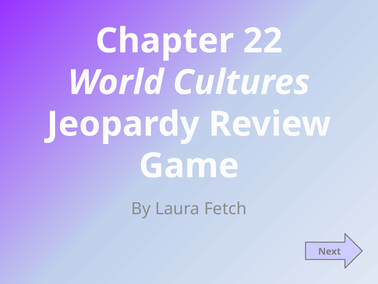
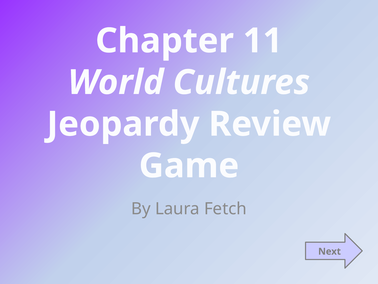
22: 22 -> 11
